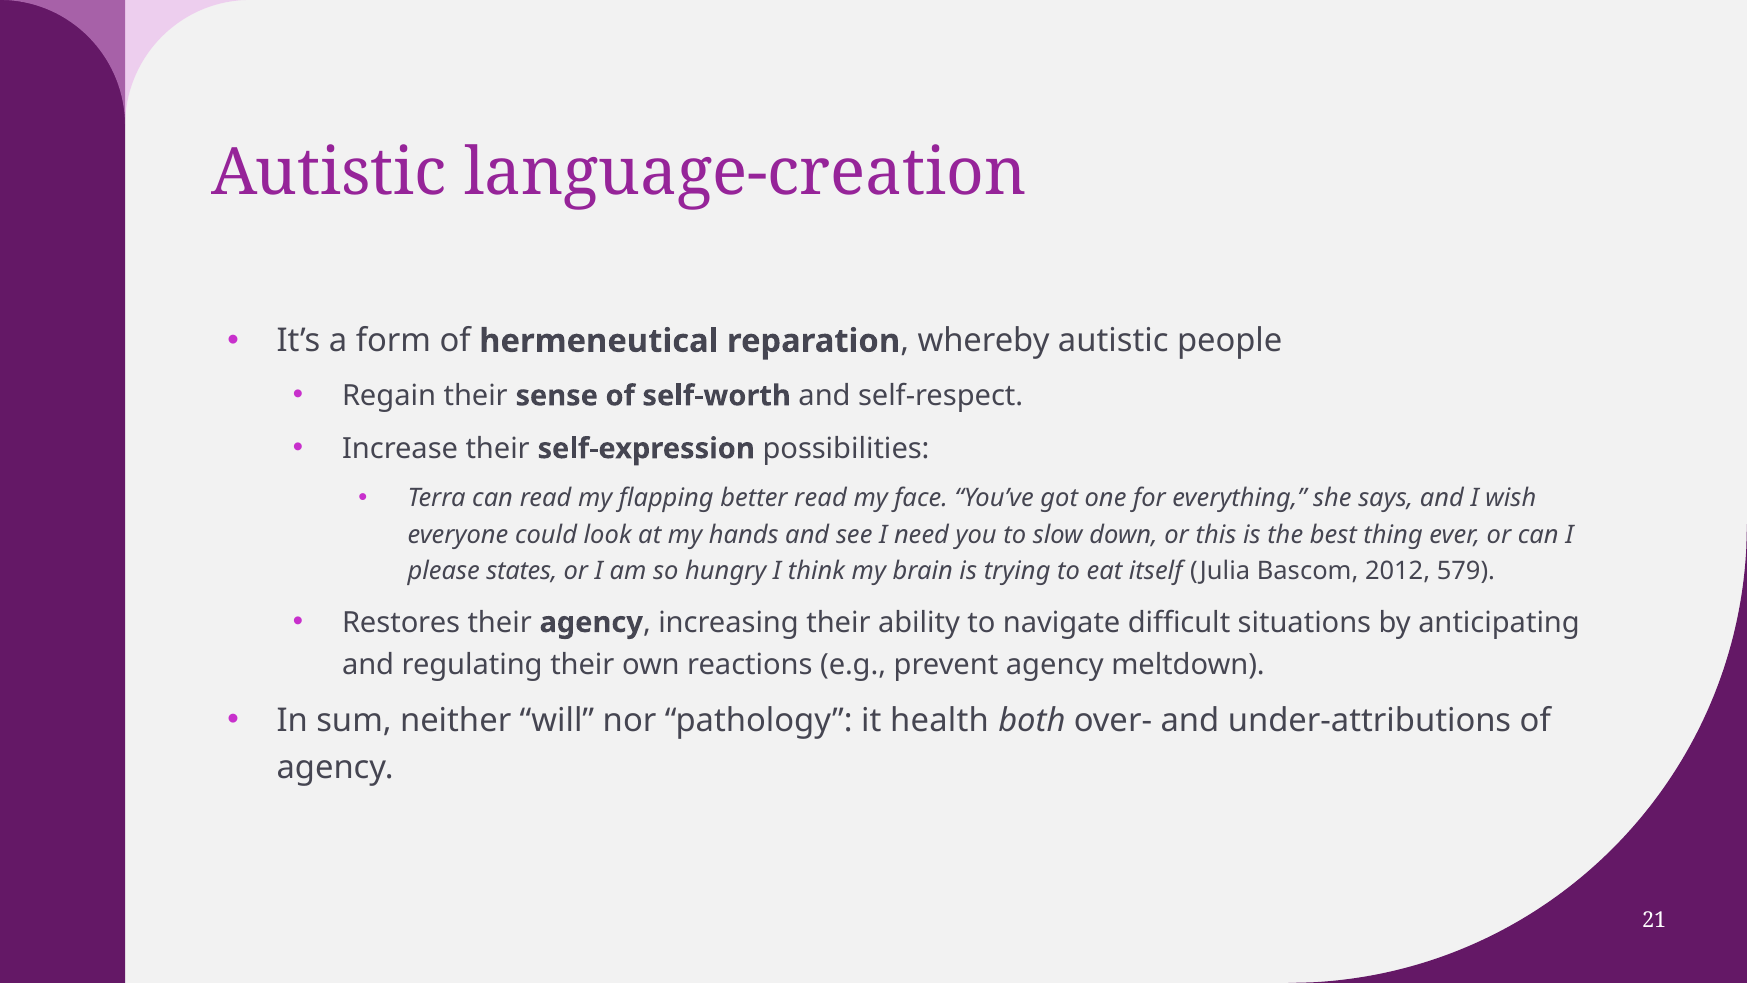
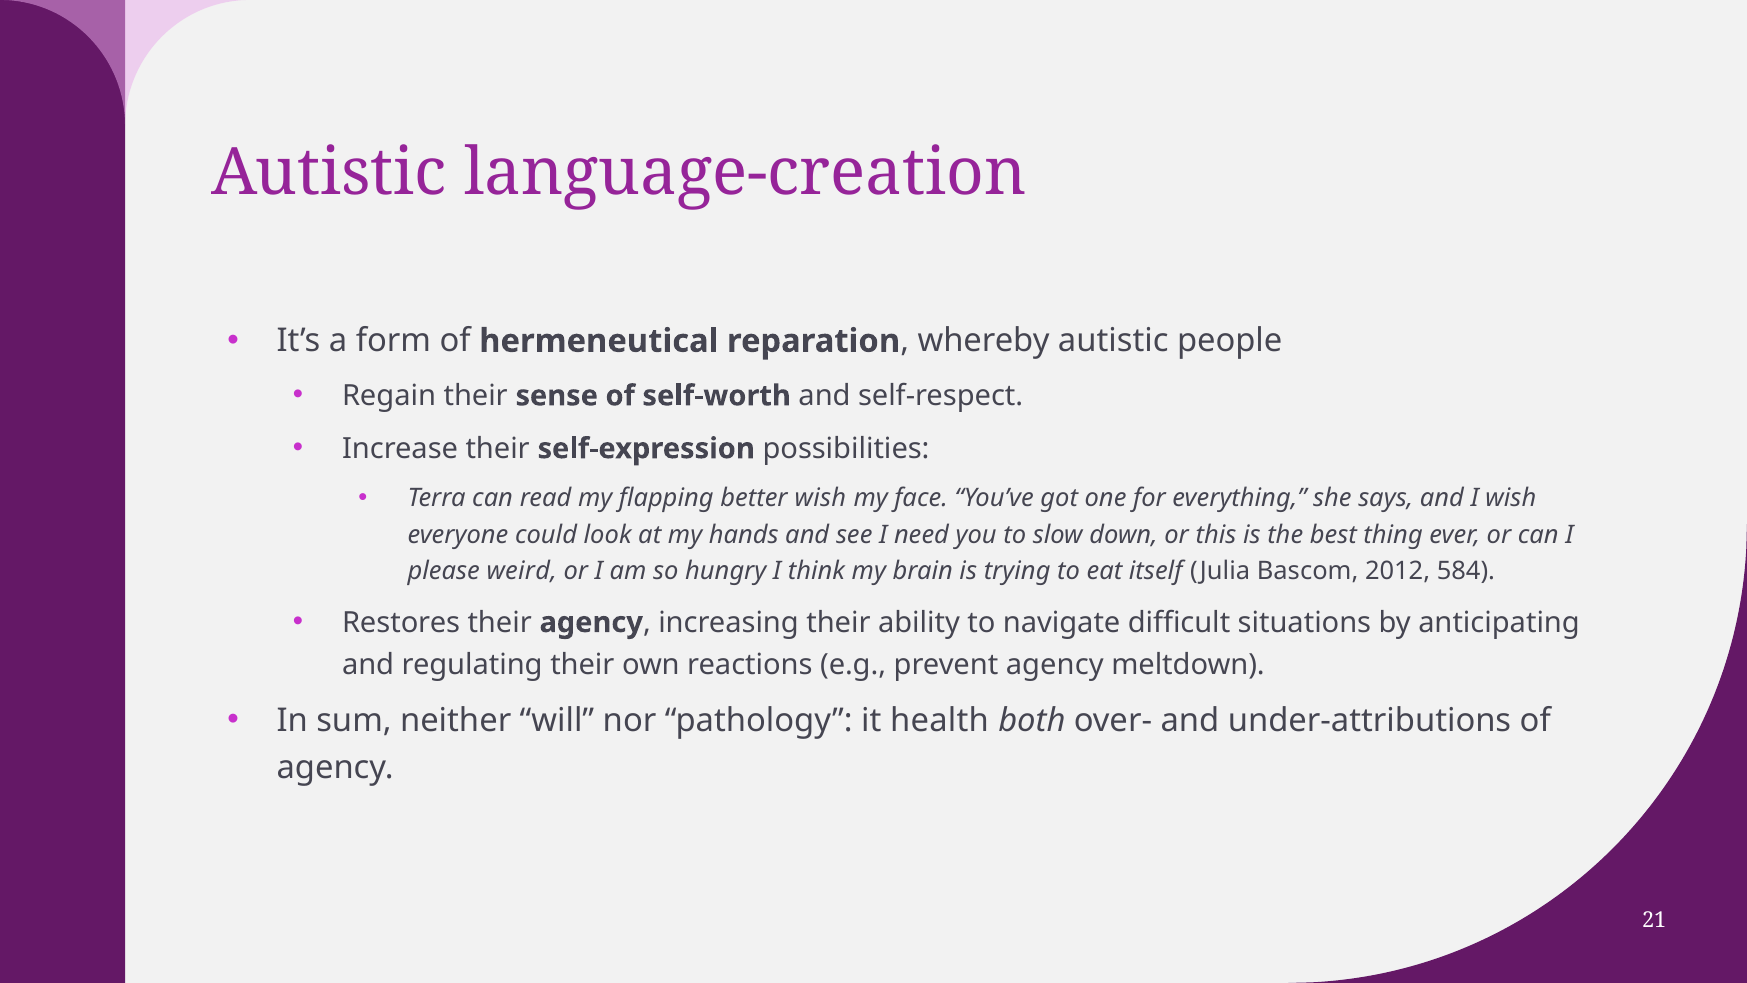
better read: read -> wish
states: states -> weird
579: 579 -> 584
